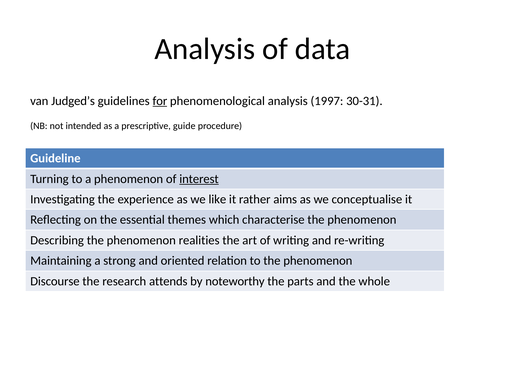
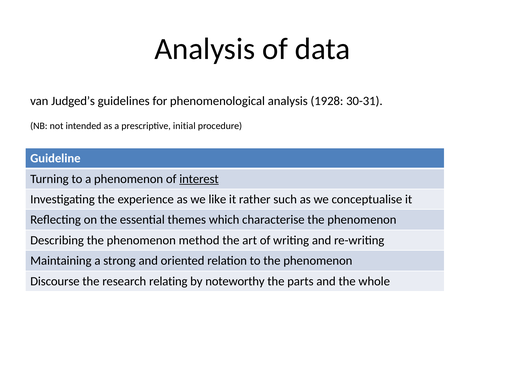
for underline: present -> none
1997: 1997 -> 1928
guide: guide -> initial
aims: aims -> such
realities: realities -> method
attends: attends -> relating
